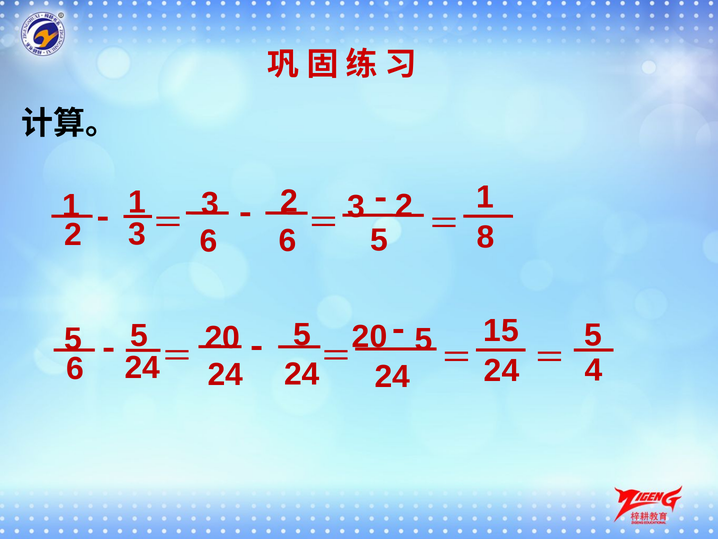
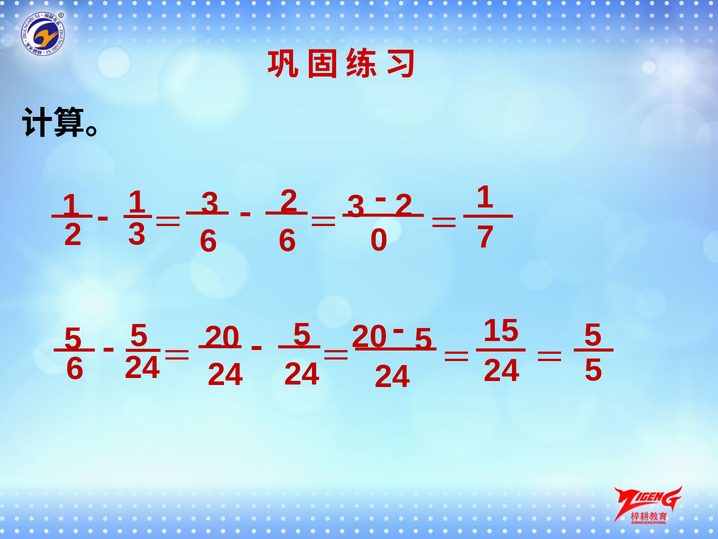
5 at (379, 240): 5 -> 0
8: 8 -> 7
4 at (594, 370): 4 -> 5
